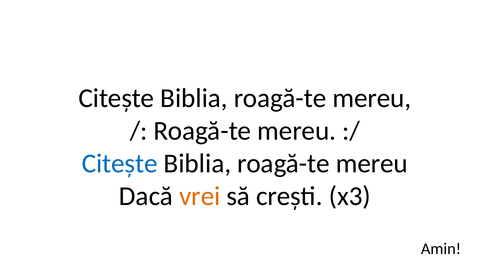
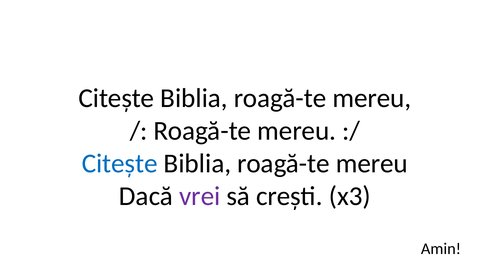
vrei colour: orange -> purple
